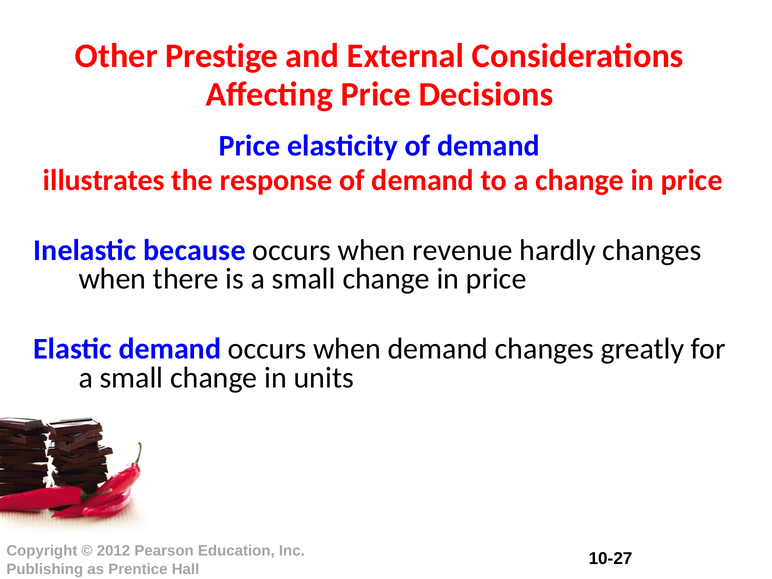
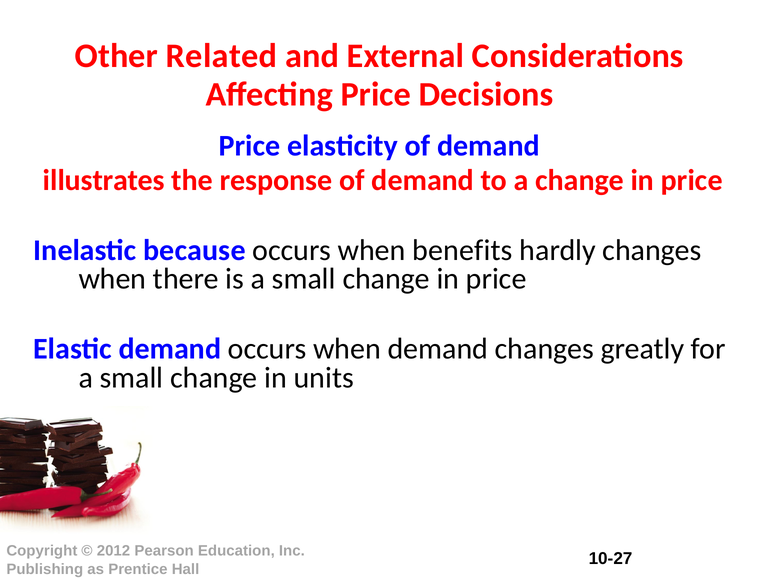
Prestige: Prestige -> Related
revenue: revenue -> benefits
